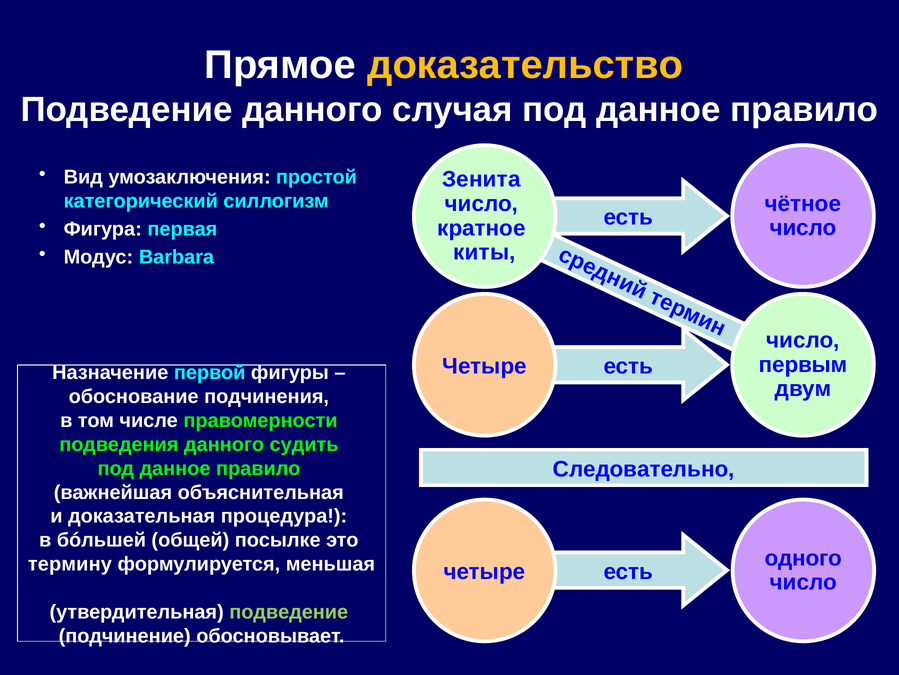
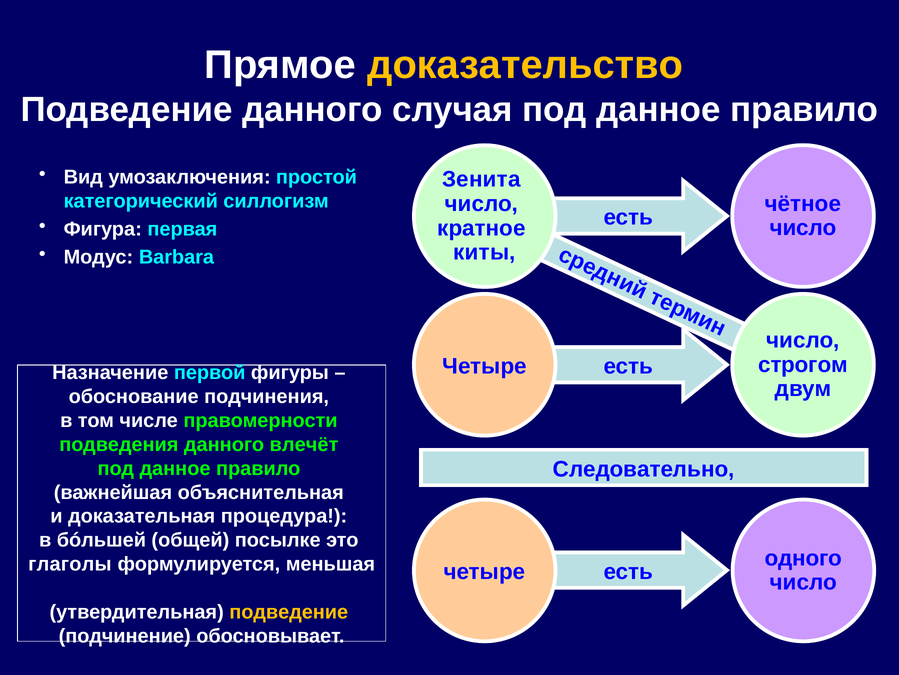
первым: первым -> строгом
судить: судить -> влечёт
термину: термину -> глаголы
подведение at (289, 612) colour: light green -> yellow
